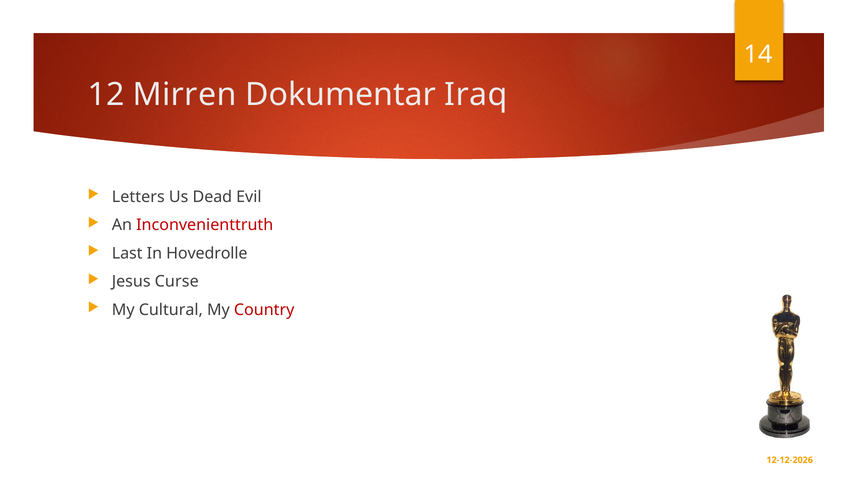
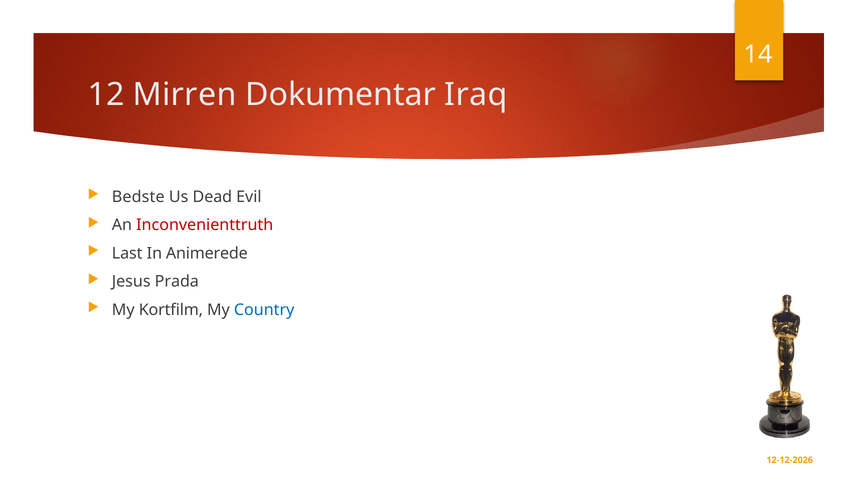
Letters: Letters -> Bedste
Hovedrolle: Hovedrolle -> Animerede
Curse: Curse -> Prada
Cultural: Cultural -> Kortfilm
Country colour: red -> blue
